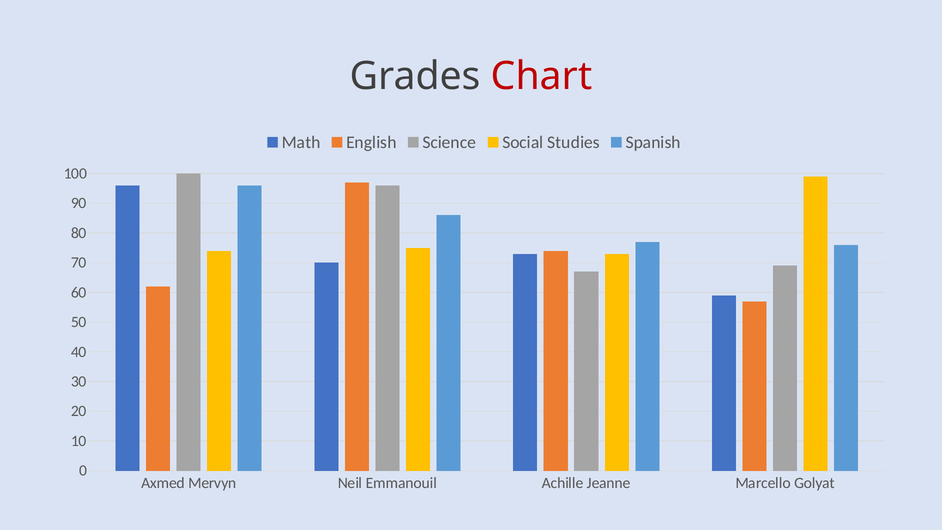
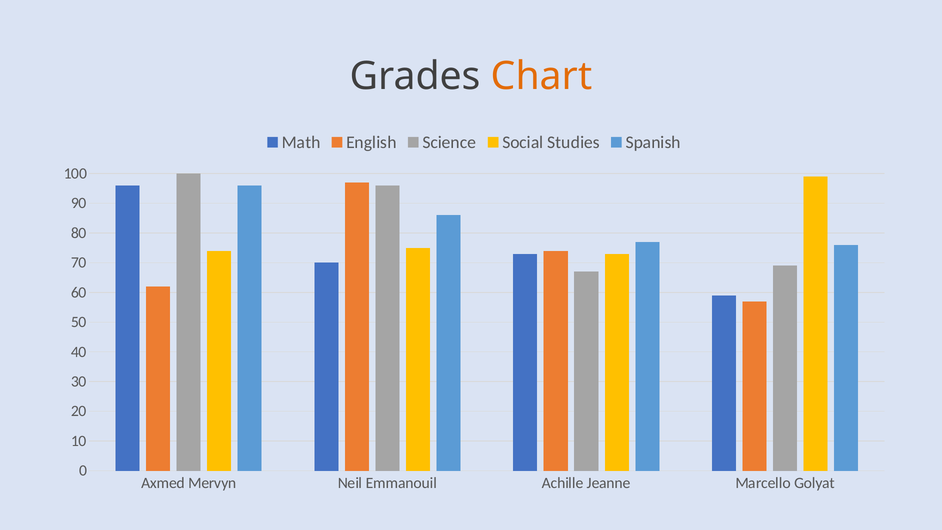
Chart colour: red -> orange
